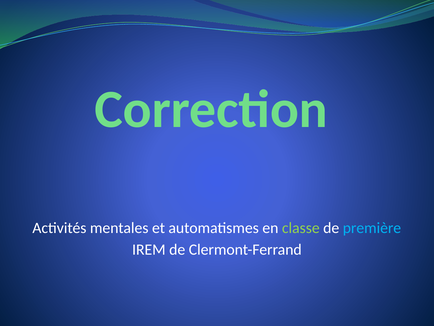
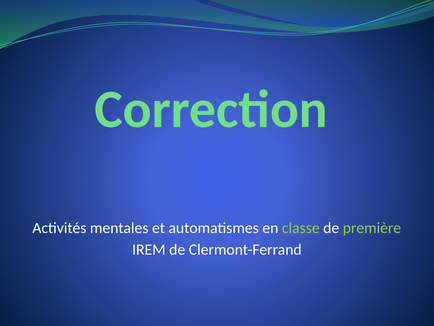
première colour: light blue -> light green
